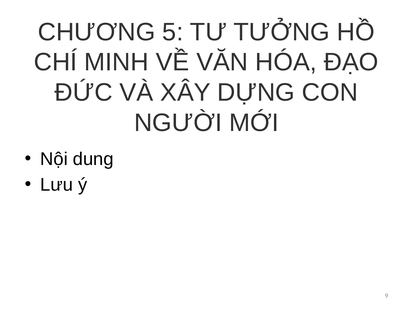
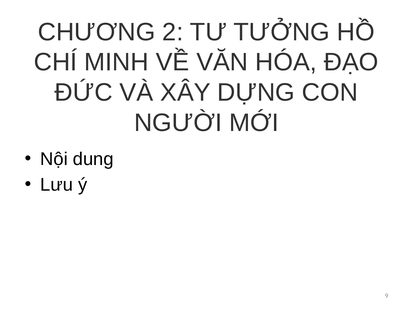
5: 5 -> 2
